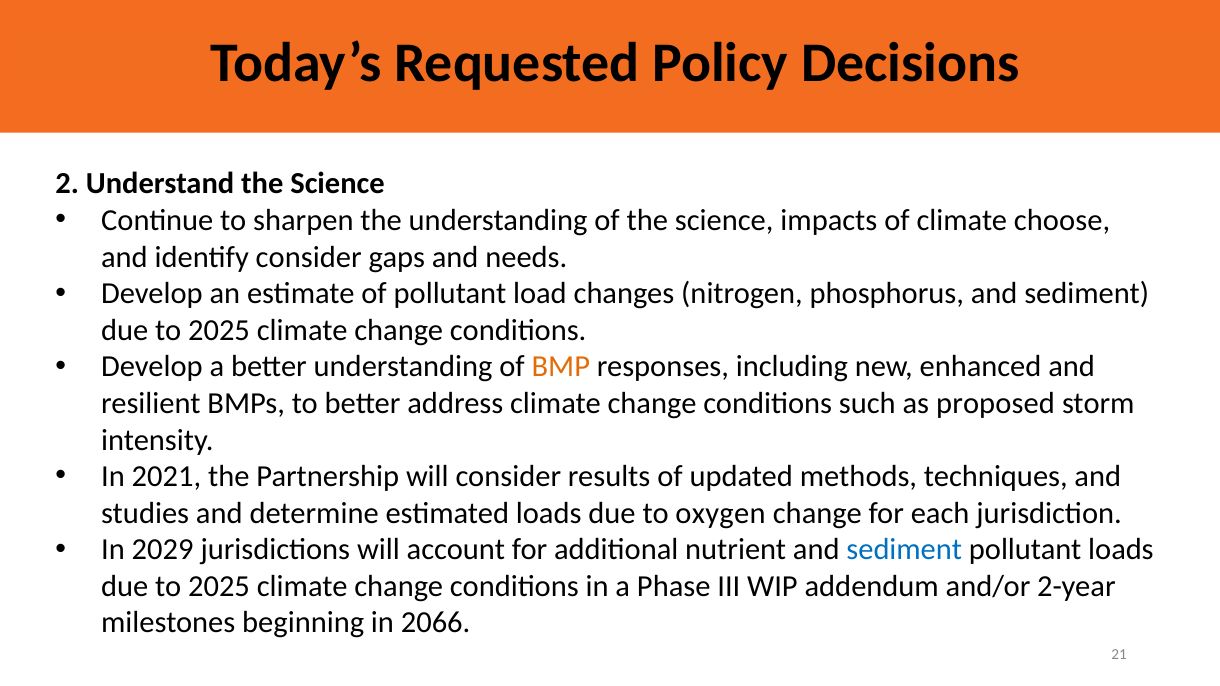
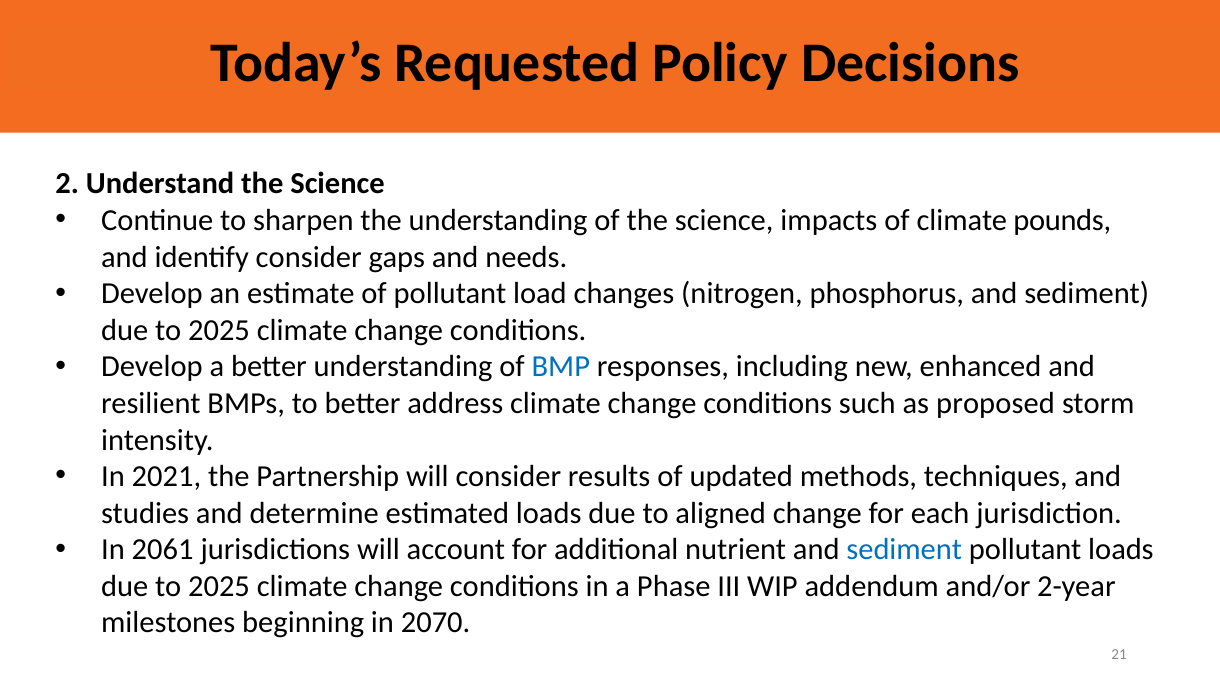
choose: choose -> pounds
BMP colour: orange -> blue
oxygen: oxygen -> aligned
2029: 2029 -> 2061
2066: 2066 -> 2070
